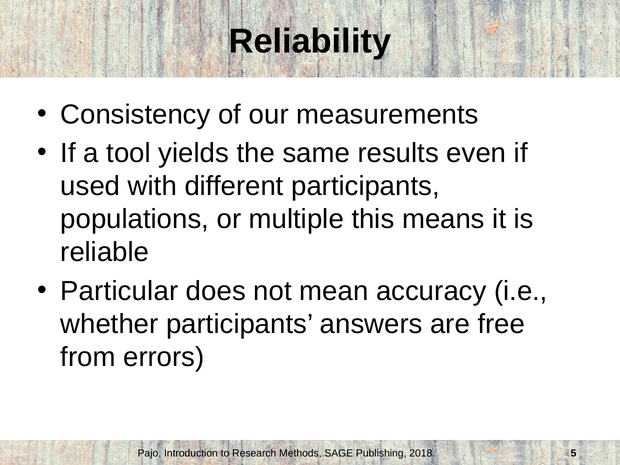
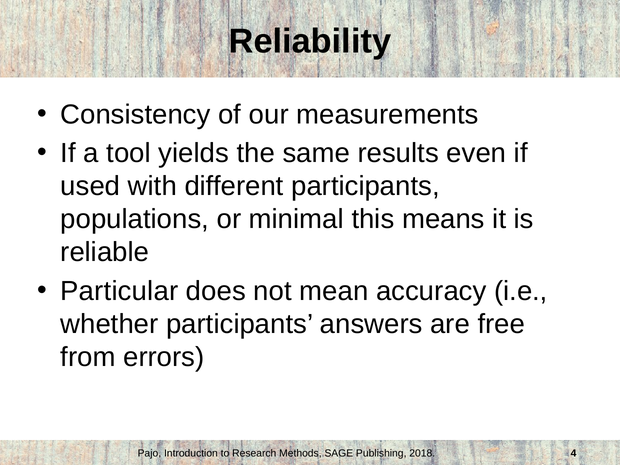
multiple: multiple -> minimal
5: 5 -> 4
